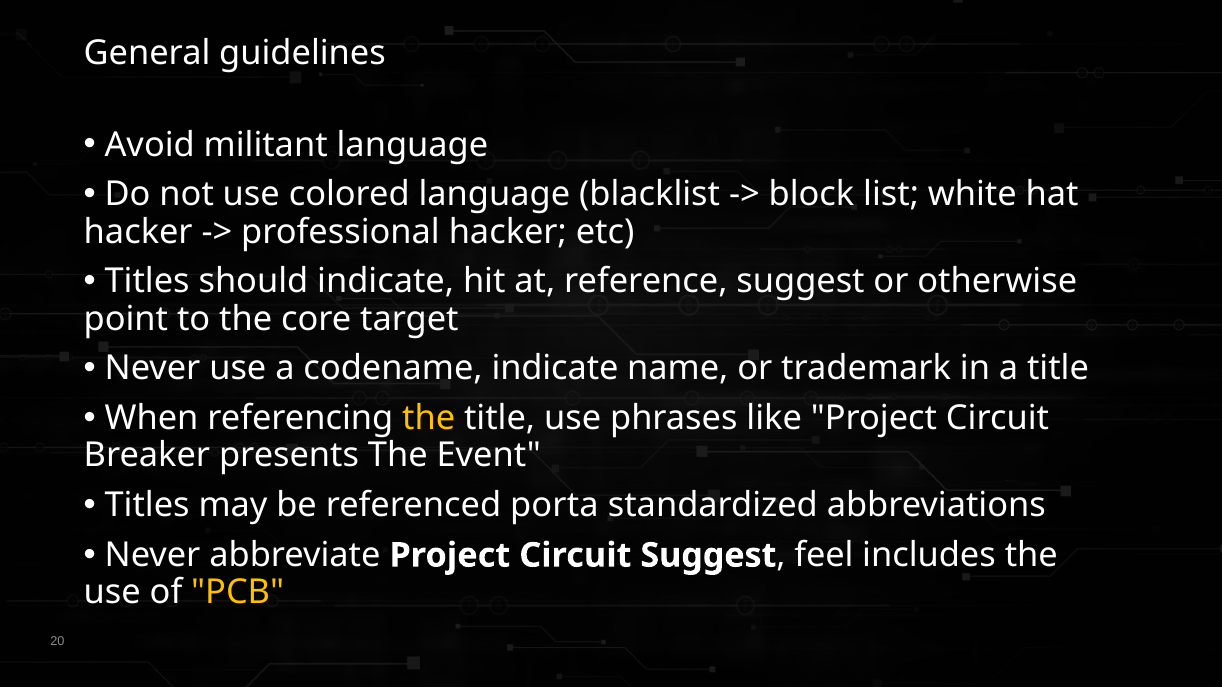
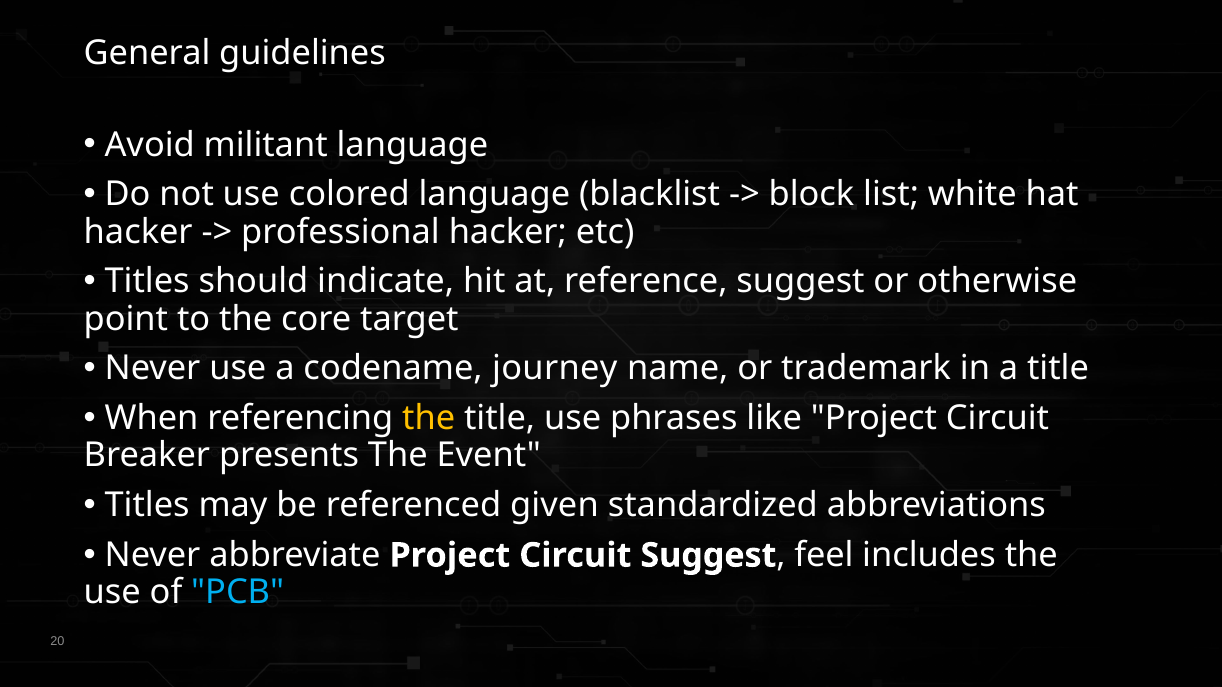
codename indicate: indicate -> journey
porta: porta -> given
PCB colour: yellow -> light blue
